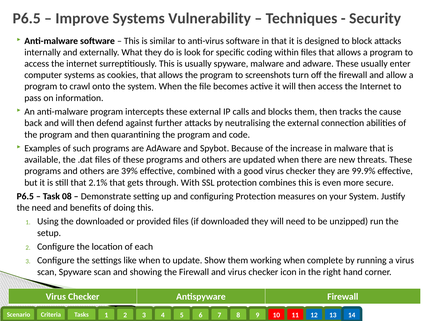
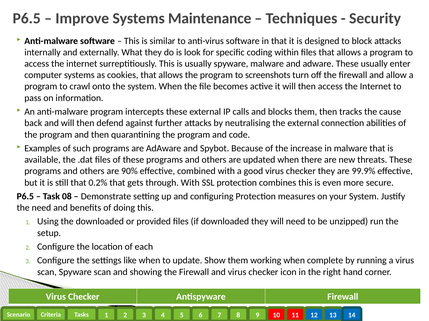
Vulnerability: Vulnerability -> Maintenance
39%: 39% -> 90%
2.1%: 2.1% -> 0.2%
